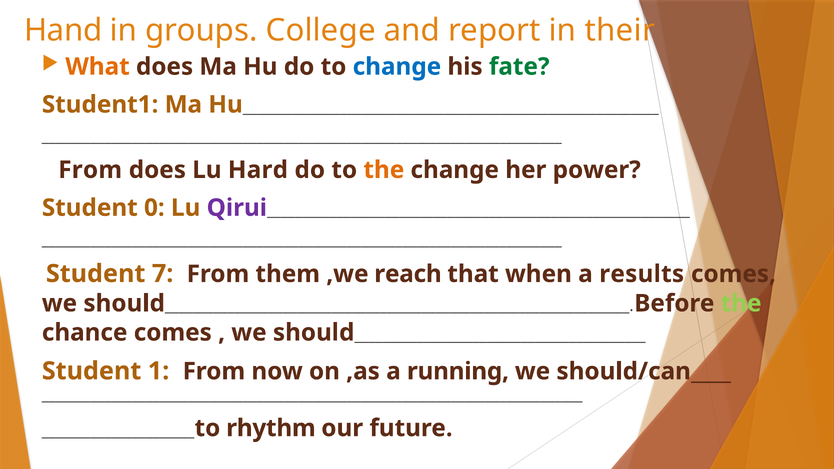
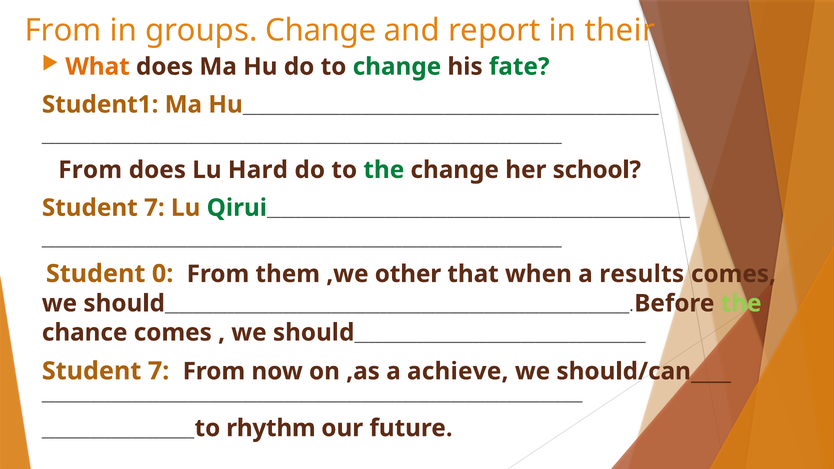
Hand at (63, 31): Hand -> From
groups College: College -> Change
change at (397, 67) colour: blue -> green
the at (384, 170) colour: orange -> green
power: power -> school
0 at (154, 208): 0 -> 7
Qirui colour: purple -> green
7: 7 -> 0
reach: reach -> other
1 at (159, 371): 1 -> 7
running: running -> achieve
